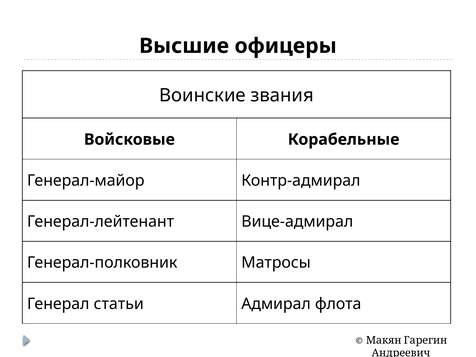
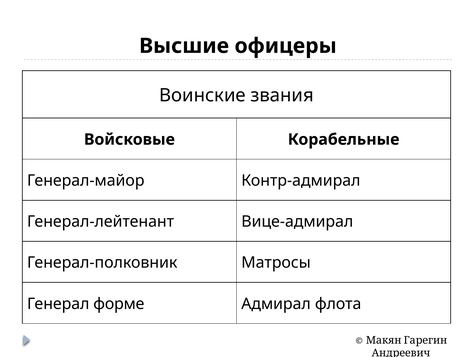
статьи: статьи -> форме
